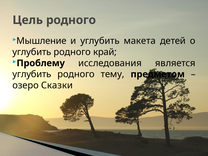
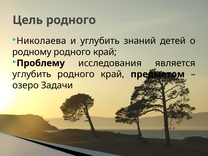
Мышление: Мышление -> Николаева
макета: макета -> знаний
углубить at (32, 52): углубить -> родному
тему at (113, 74): тему -> край
Сказки: Сказки -> Задачи
